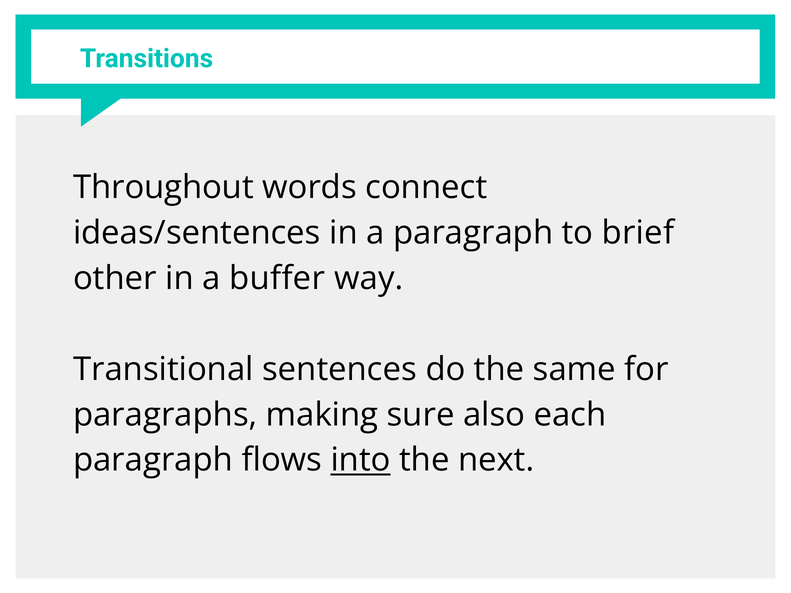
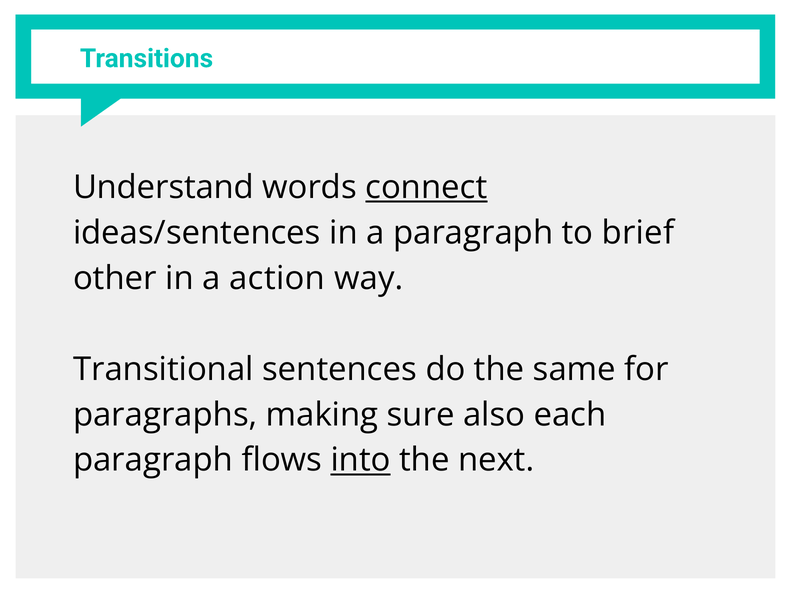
Throughout: Throughout -> Understand
connect underline: none -> present
buffer: buffer -> action
